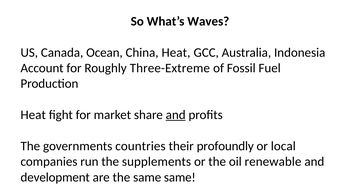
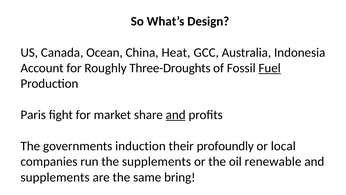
Waves: Waves -> Design
Three-Extreme: Three-Extreme -> Three-Droughts
Fuel underline: none -> present
Heat at (33, 115): Heat -> Paris
countries: countries -> induction
development at (55, 177): development -> supplements
same same: same -> bring
